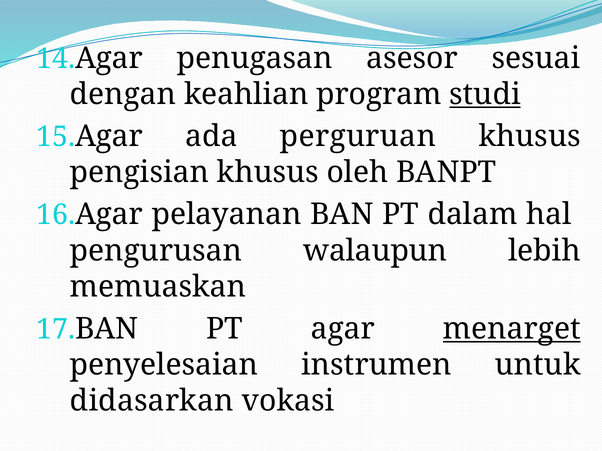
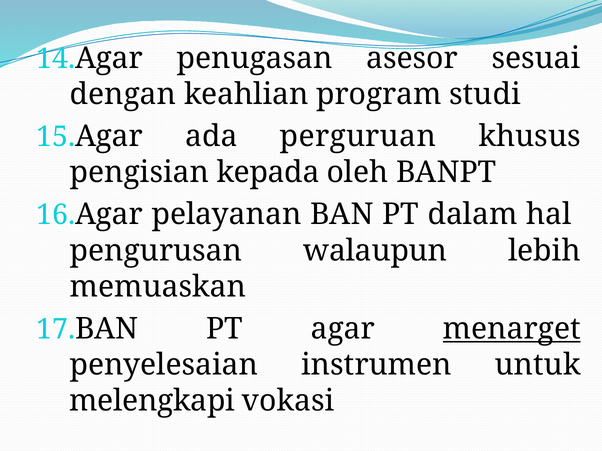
studi underline: present -> none
pengisian khusus: khusus -> kepada
didasarkan: didasarkan -> melengkapi
